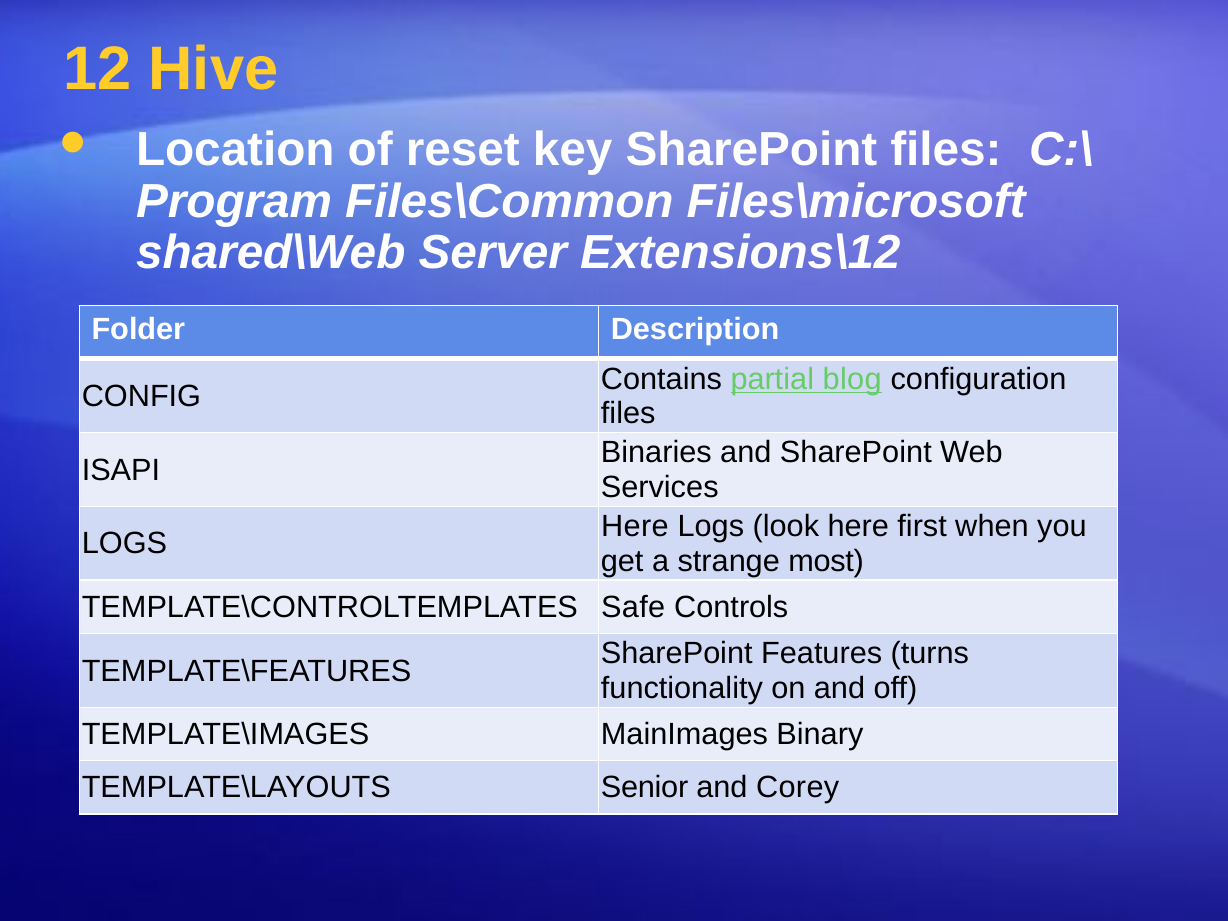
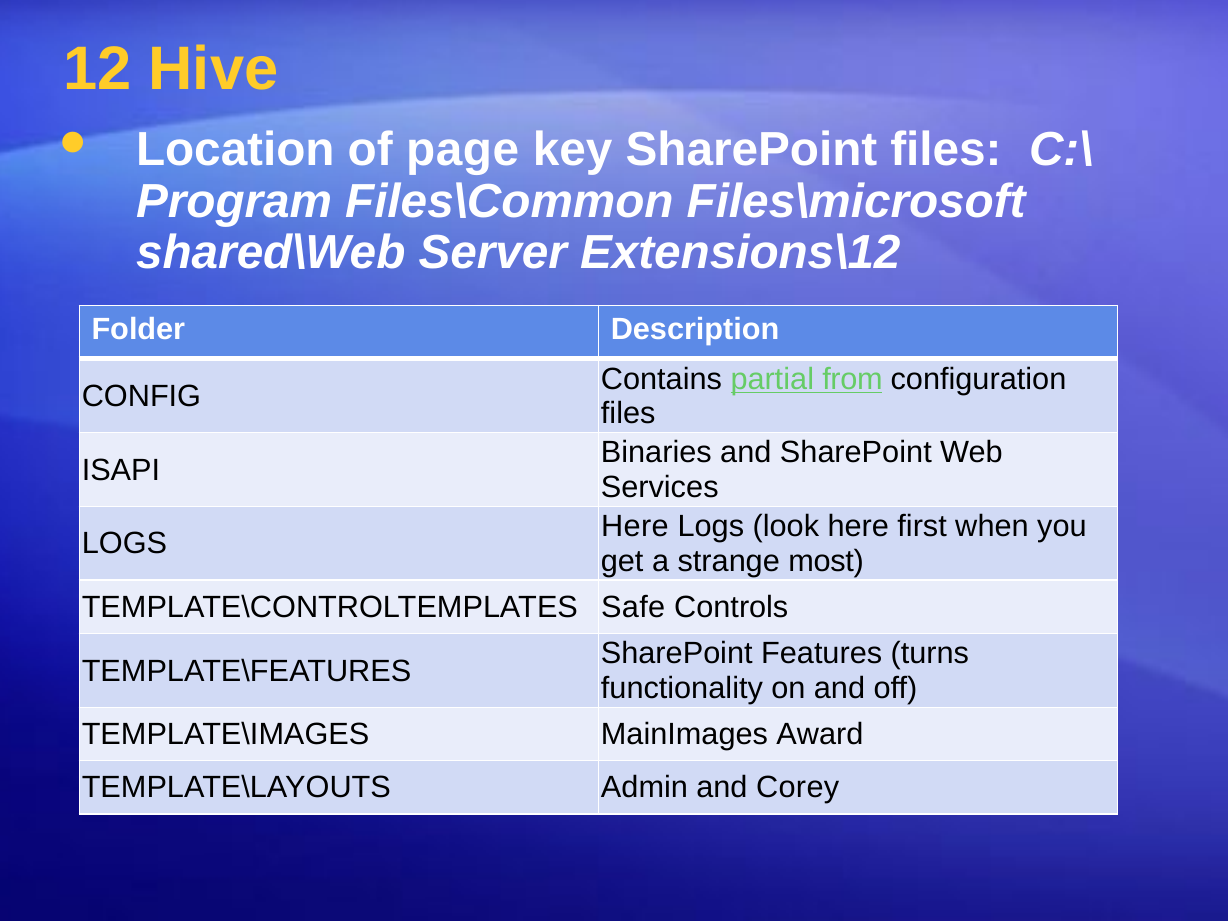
reset: reset -> page
blog: blog -> from
Binary: Binary -> Award
Senior: Senior -> Admin
